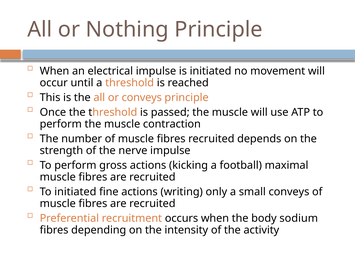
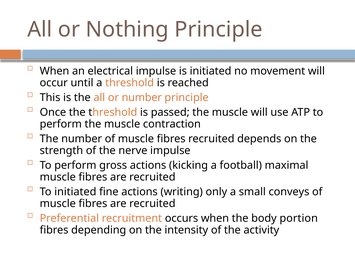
or conveys: conveys -> number
sodium: sodium -> portion
